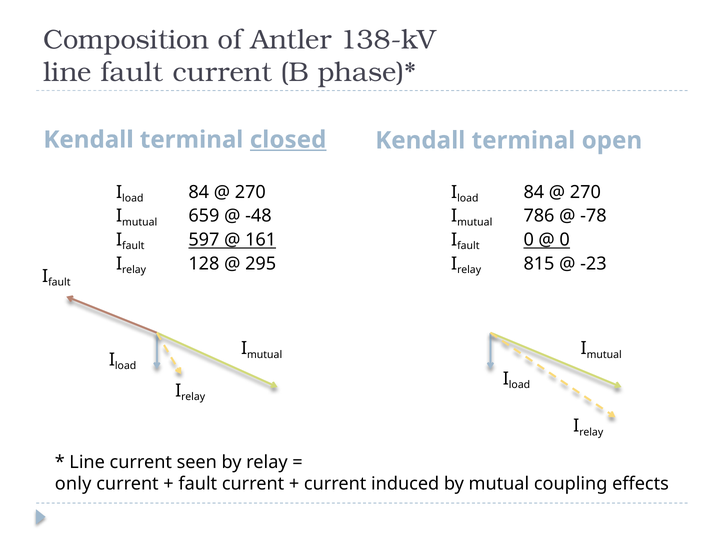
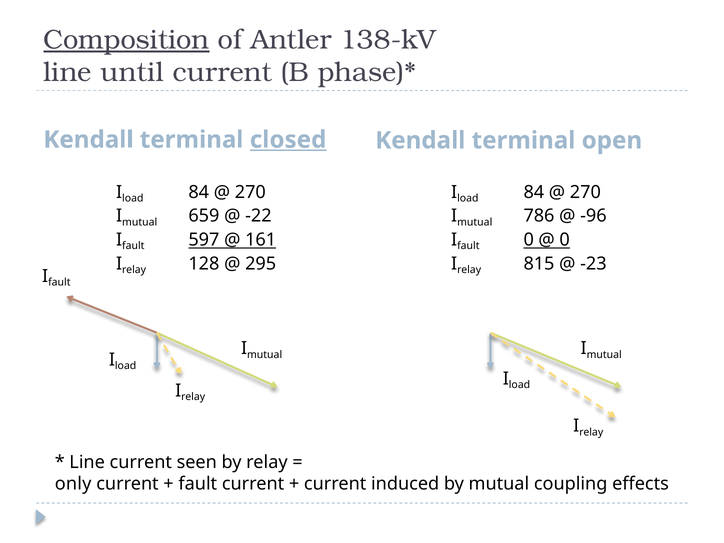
Composition underline: none -> present
line fault: fault -> until
-48: -48 -> -22
-78: -78 -> -96
